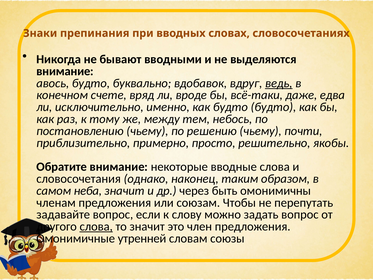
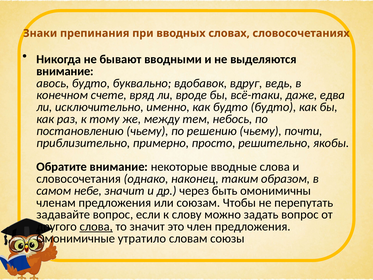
ведь underline: present -> none
неба: неба -> небе
утренней: утренней -> утратило
